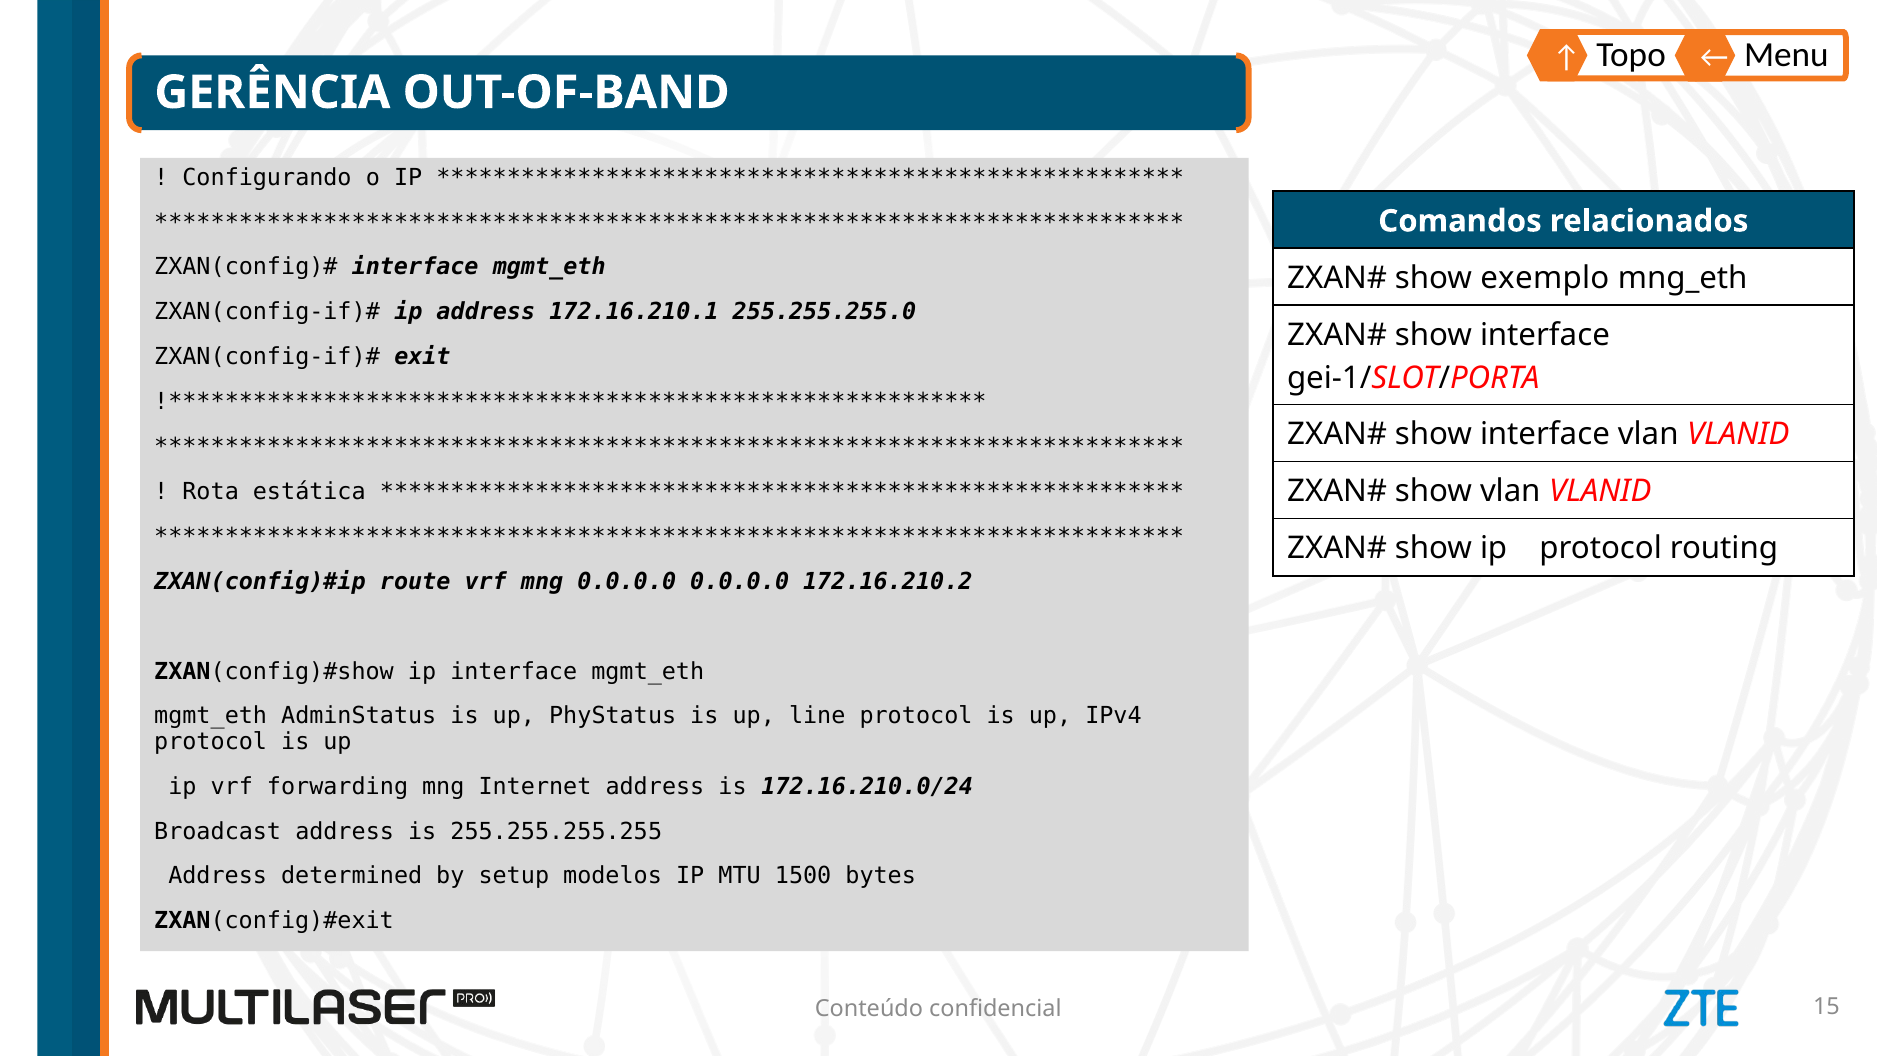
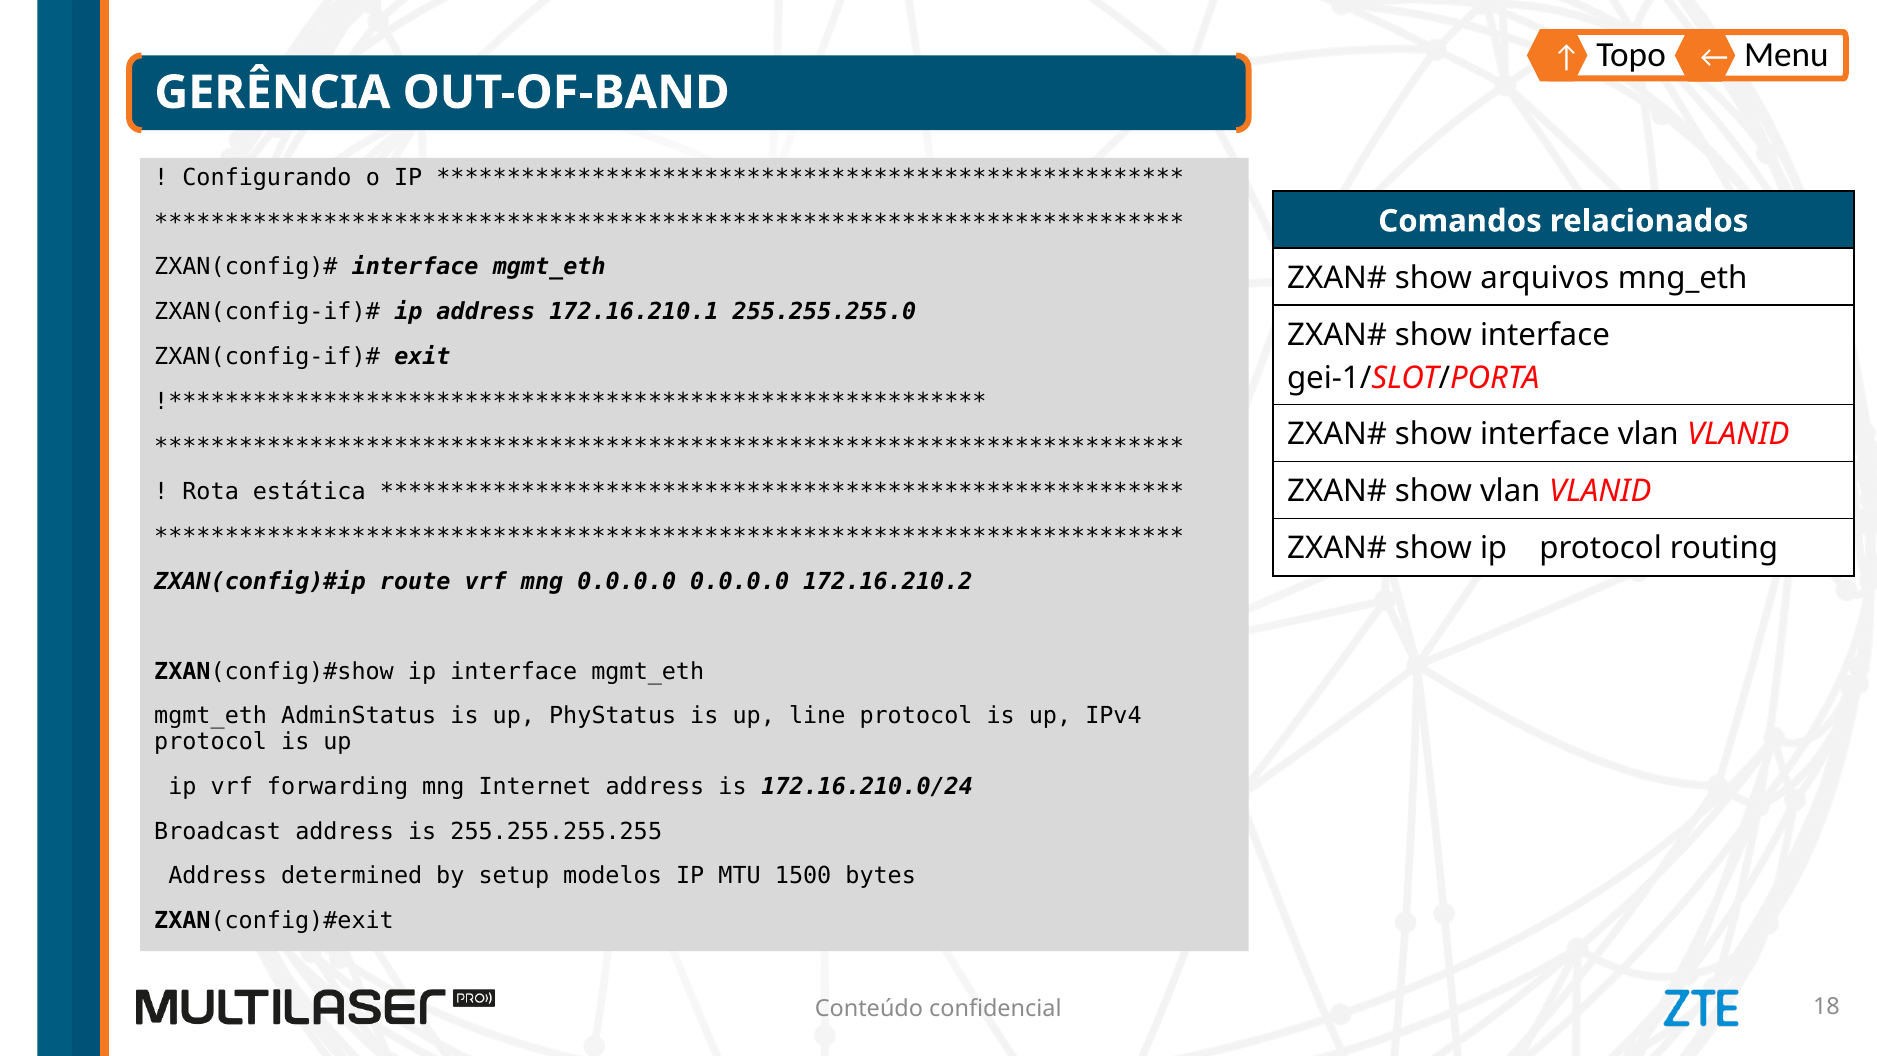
exemplo: exemplo -> arquivos
15: 15 -> 18
